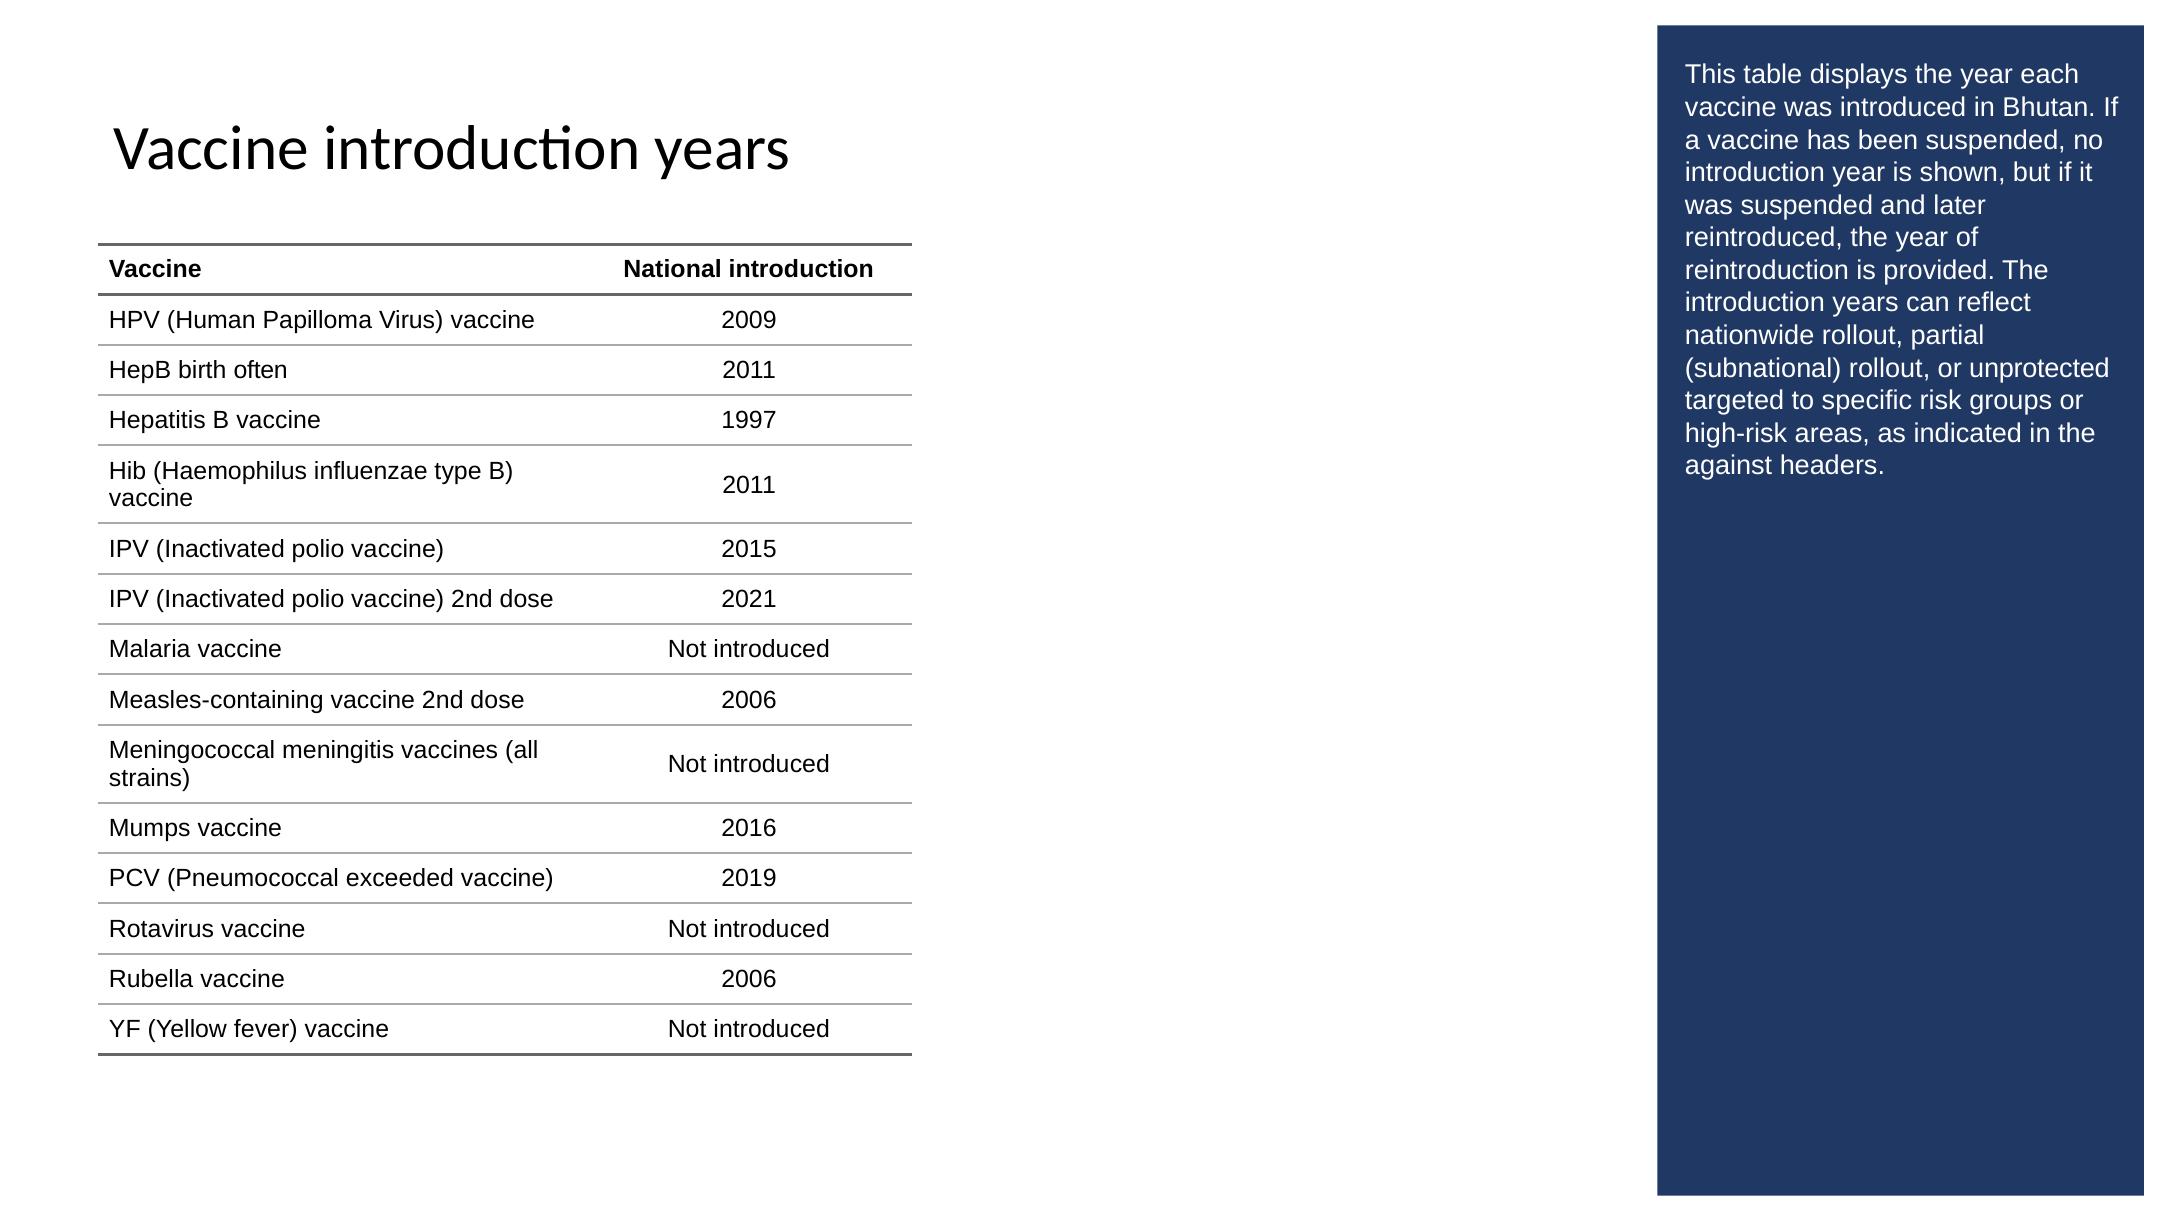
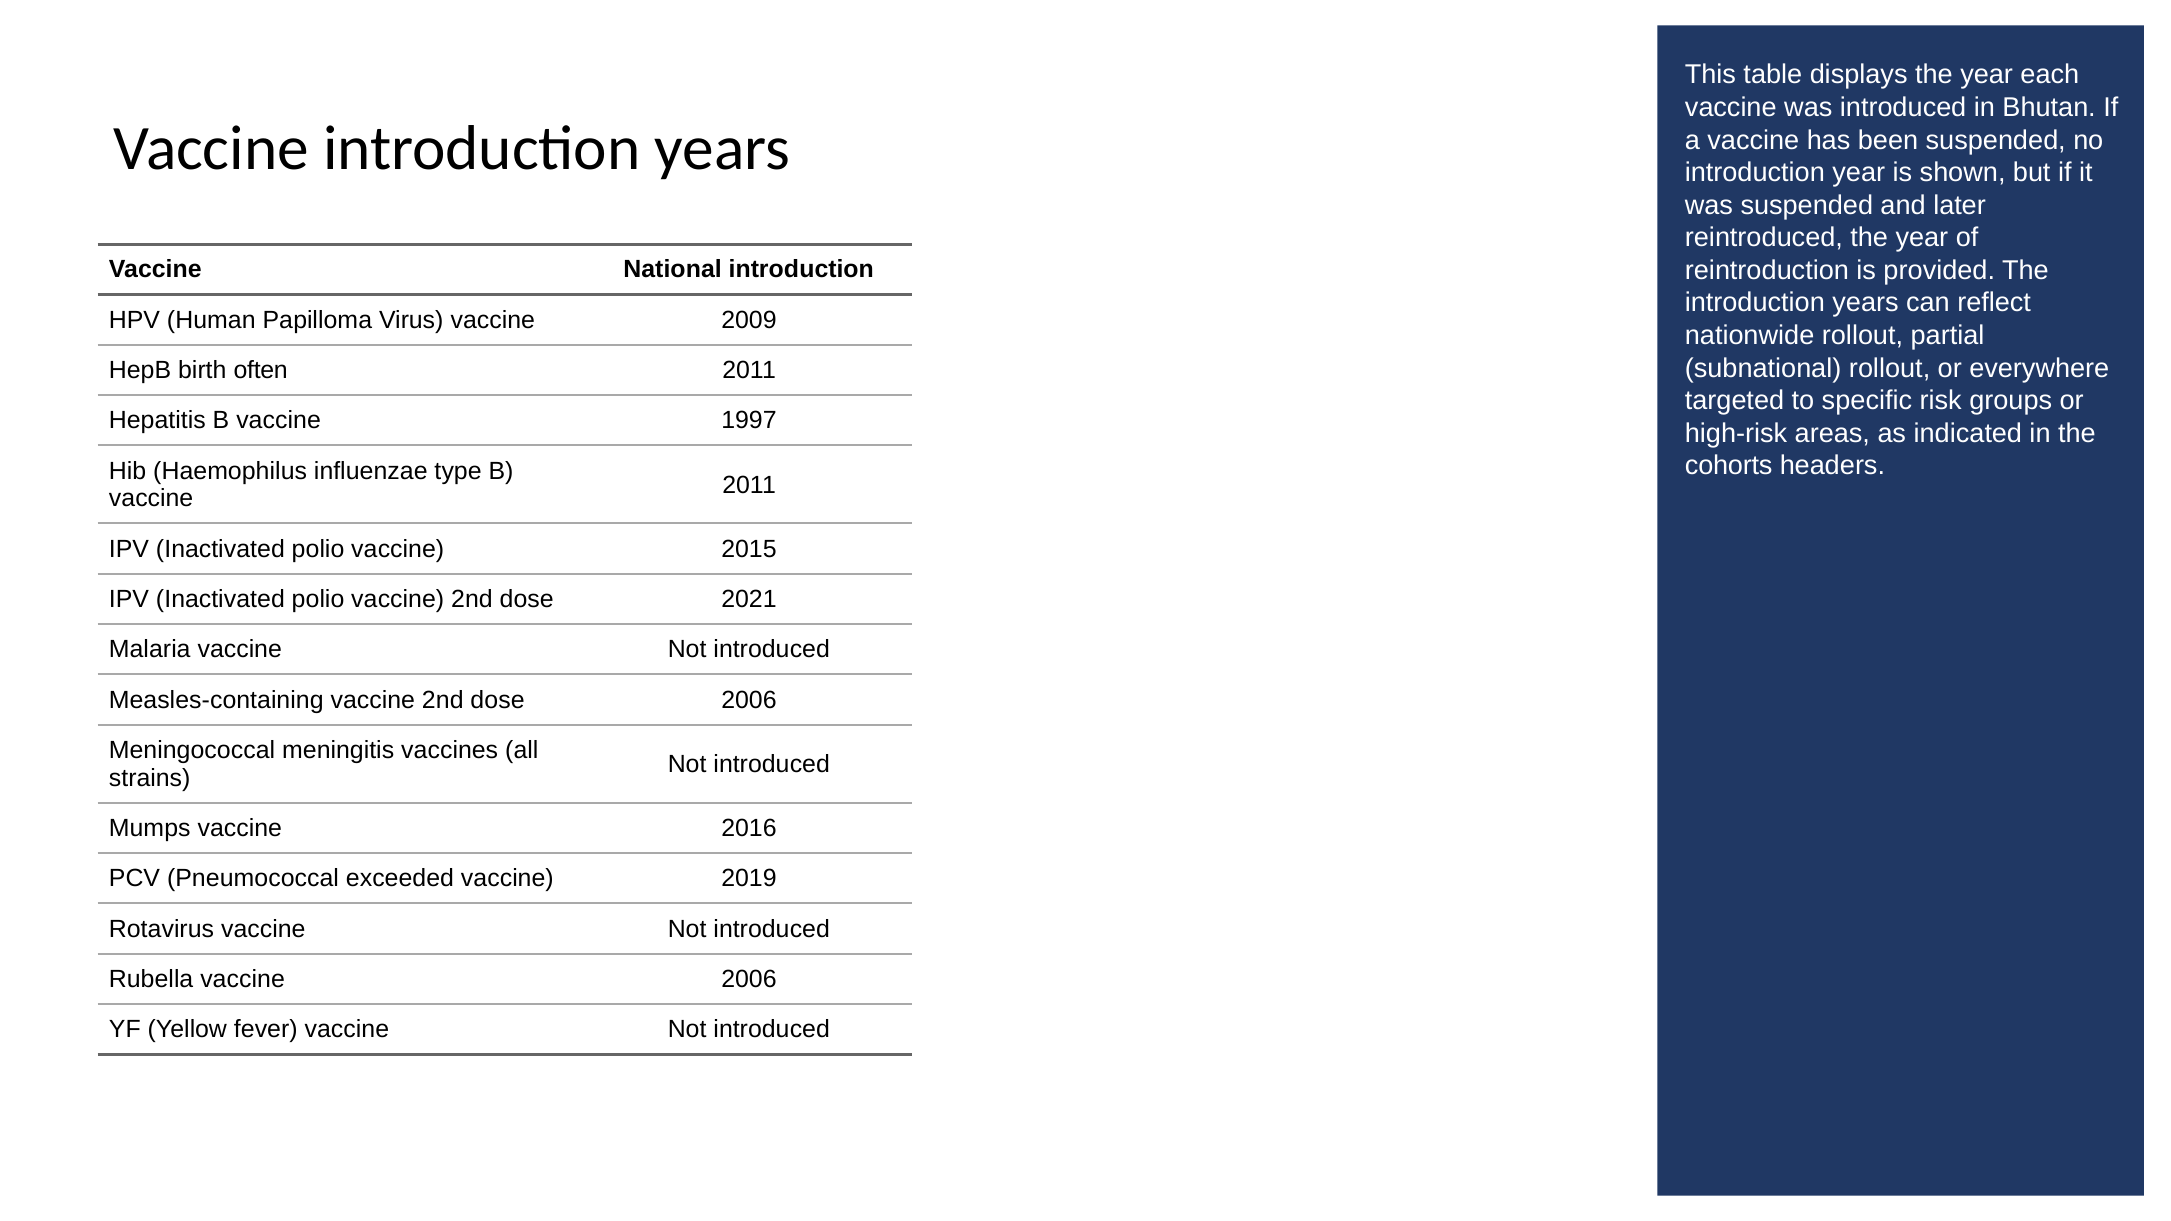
unprotected: unprotected -> everywhere
against: against -> cohorts
